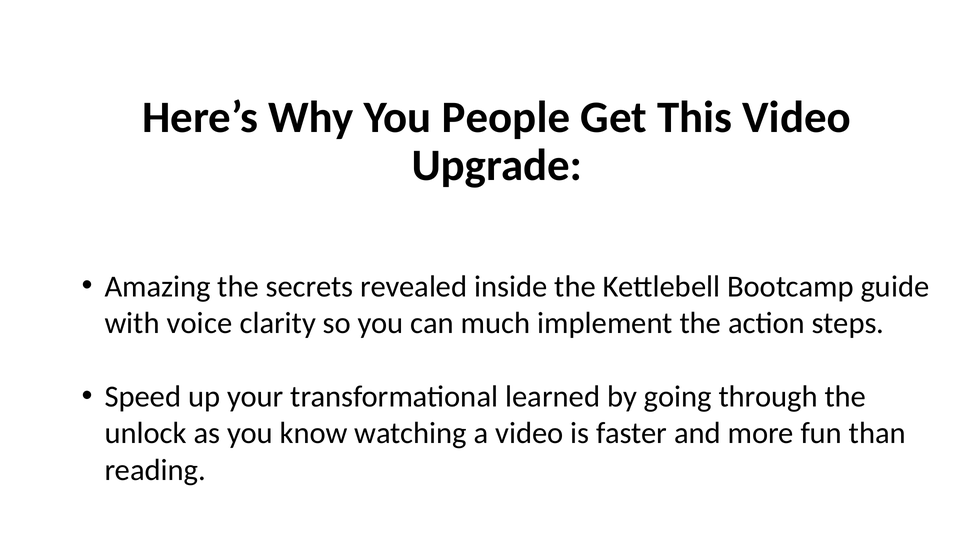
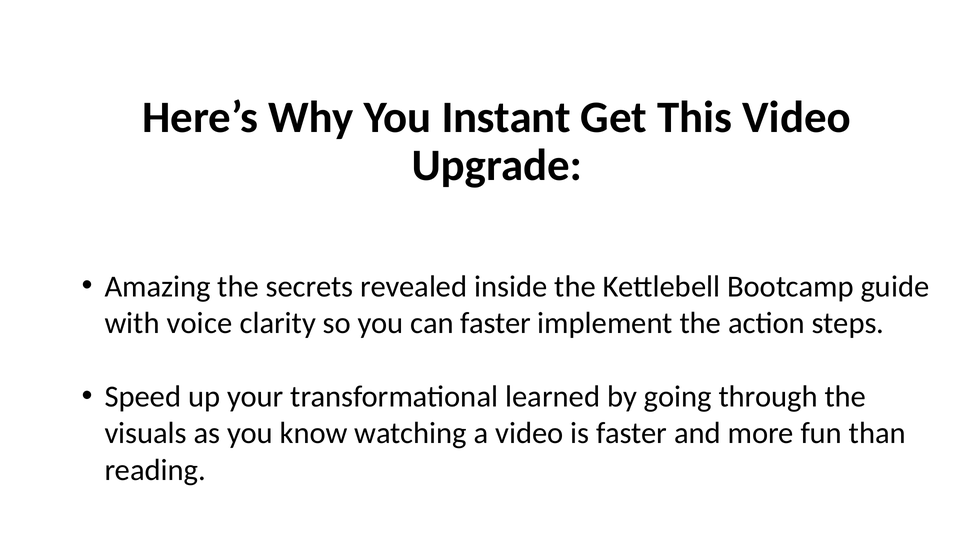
People: People -> Instant
can much: much -> faster
unlock: unlock -> visuals
